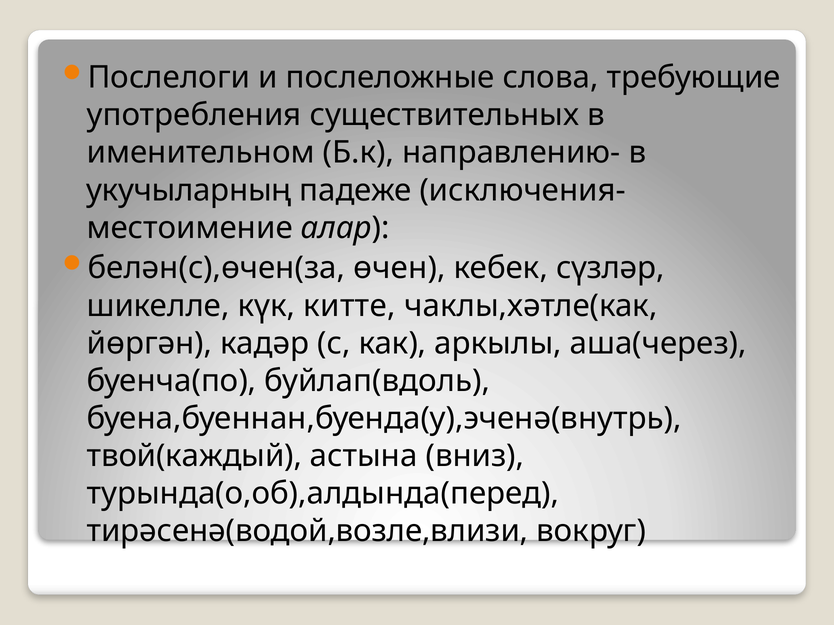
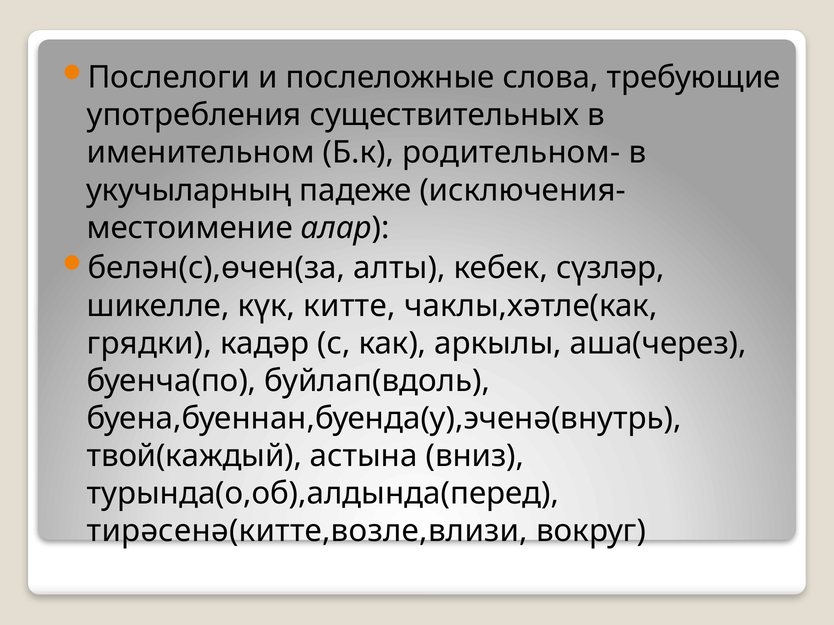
направлению-: направлению- -> родительном-
өчен: өчен -> алты
йөргән: йөргән -> грядки
тирәсенә(водой,возле,влизи: тирәсенә(водой,возле,влизи -> тирәсенә(китте,возле,влизи
